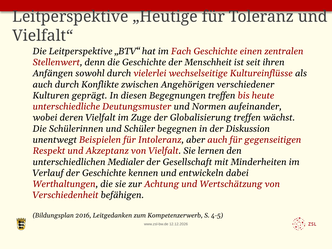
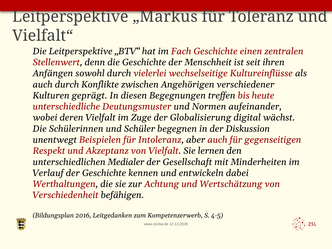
„Heutige: „Heutige -> „Markus
Globalisierung treffen: treffen -> digital
